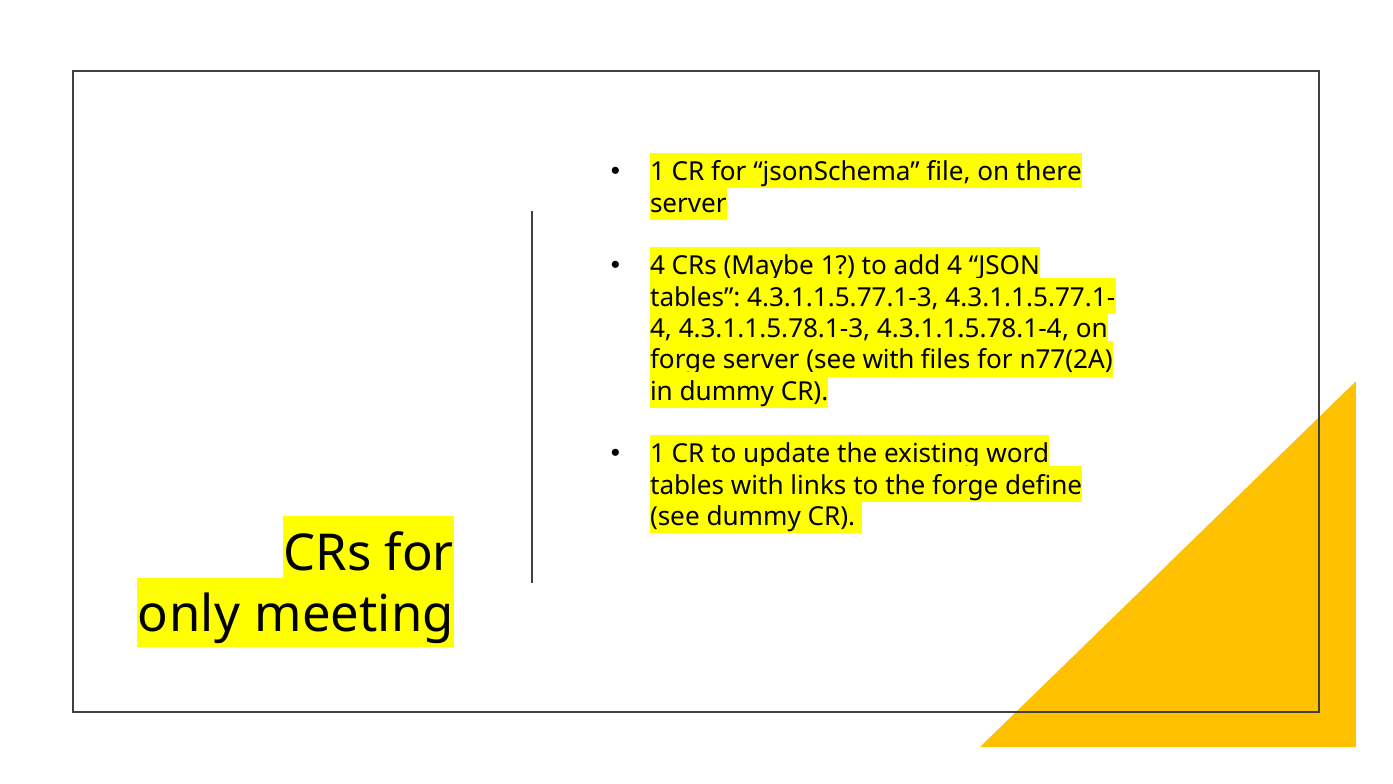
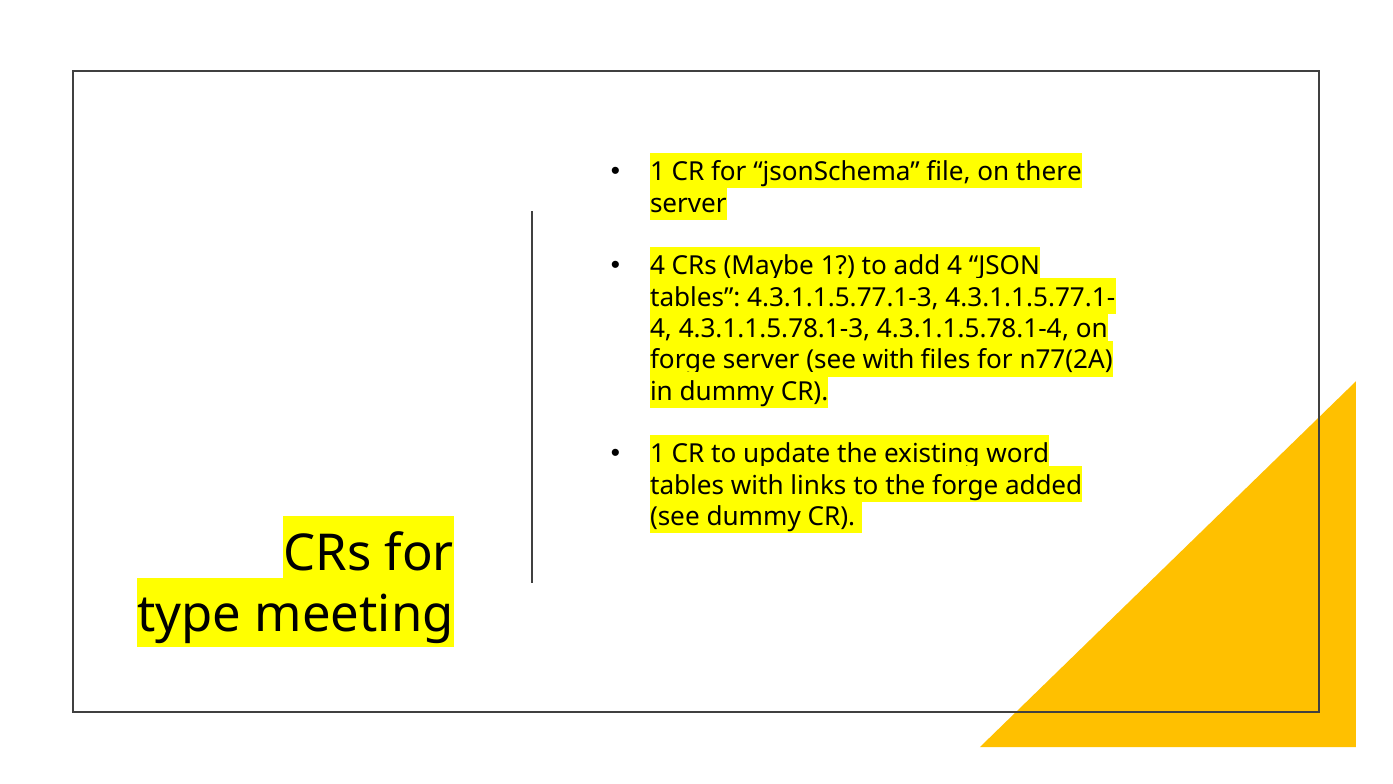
define: define -> added
only: only -> type
